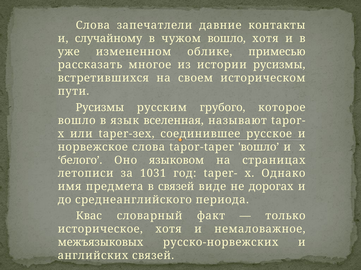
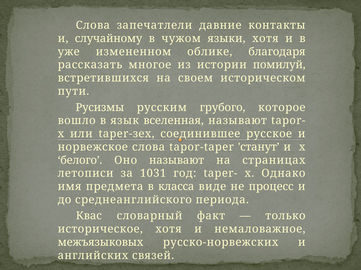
чужом вошло: вошло -> языки
примесью: примесью -> благодаря
истории русизмы: русизмы -> помилуй
tapor-taper вошло: вошло -> станут
Оно языковом: языковом -> называют
в связей: связей -> класса
дорогах: дорогах -> процесс
